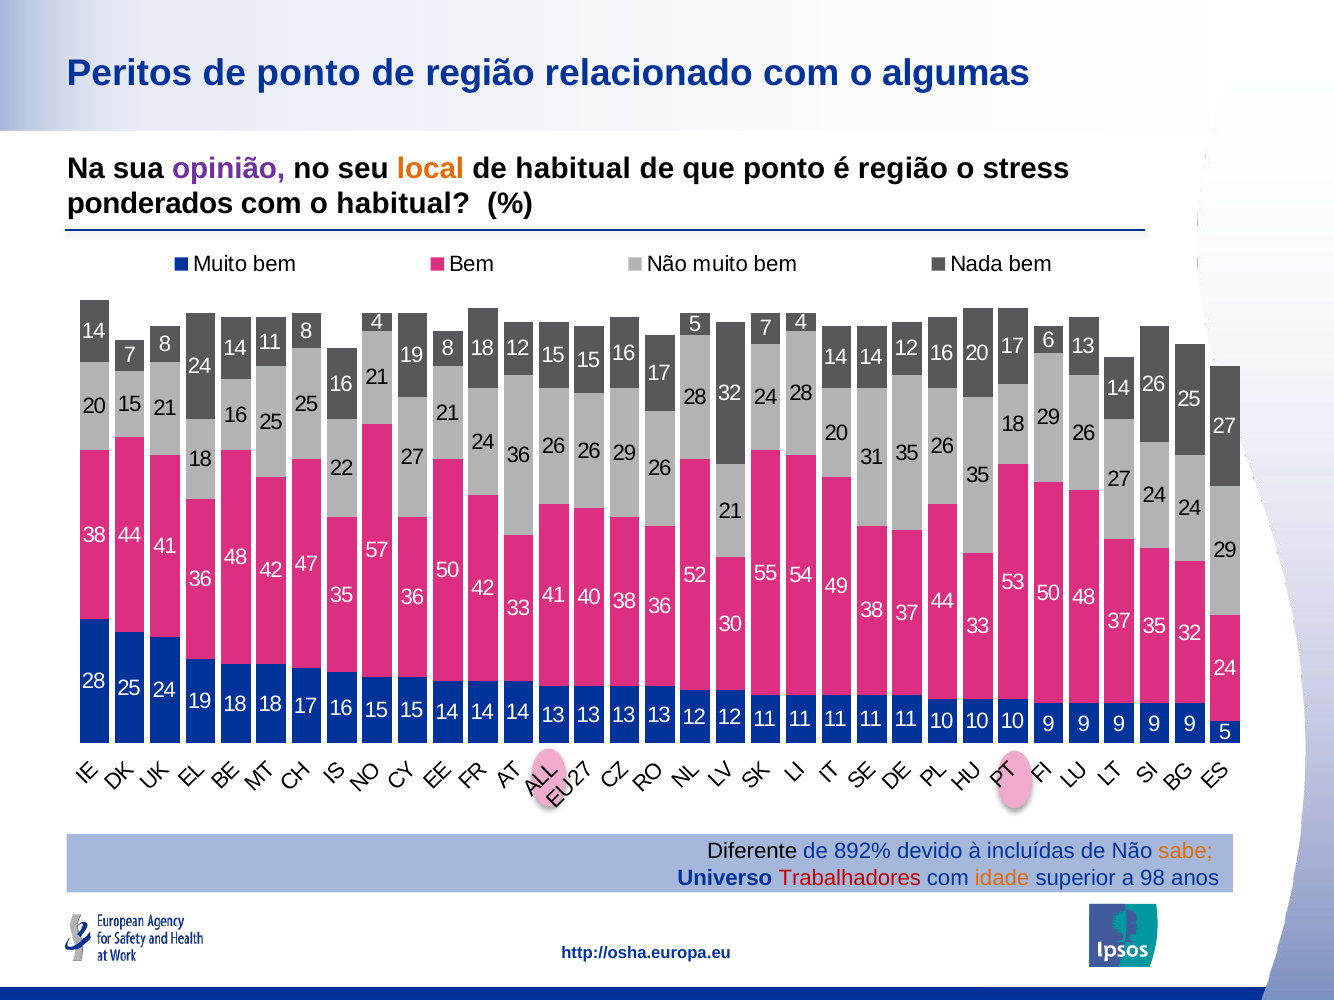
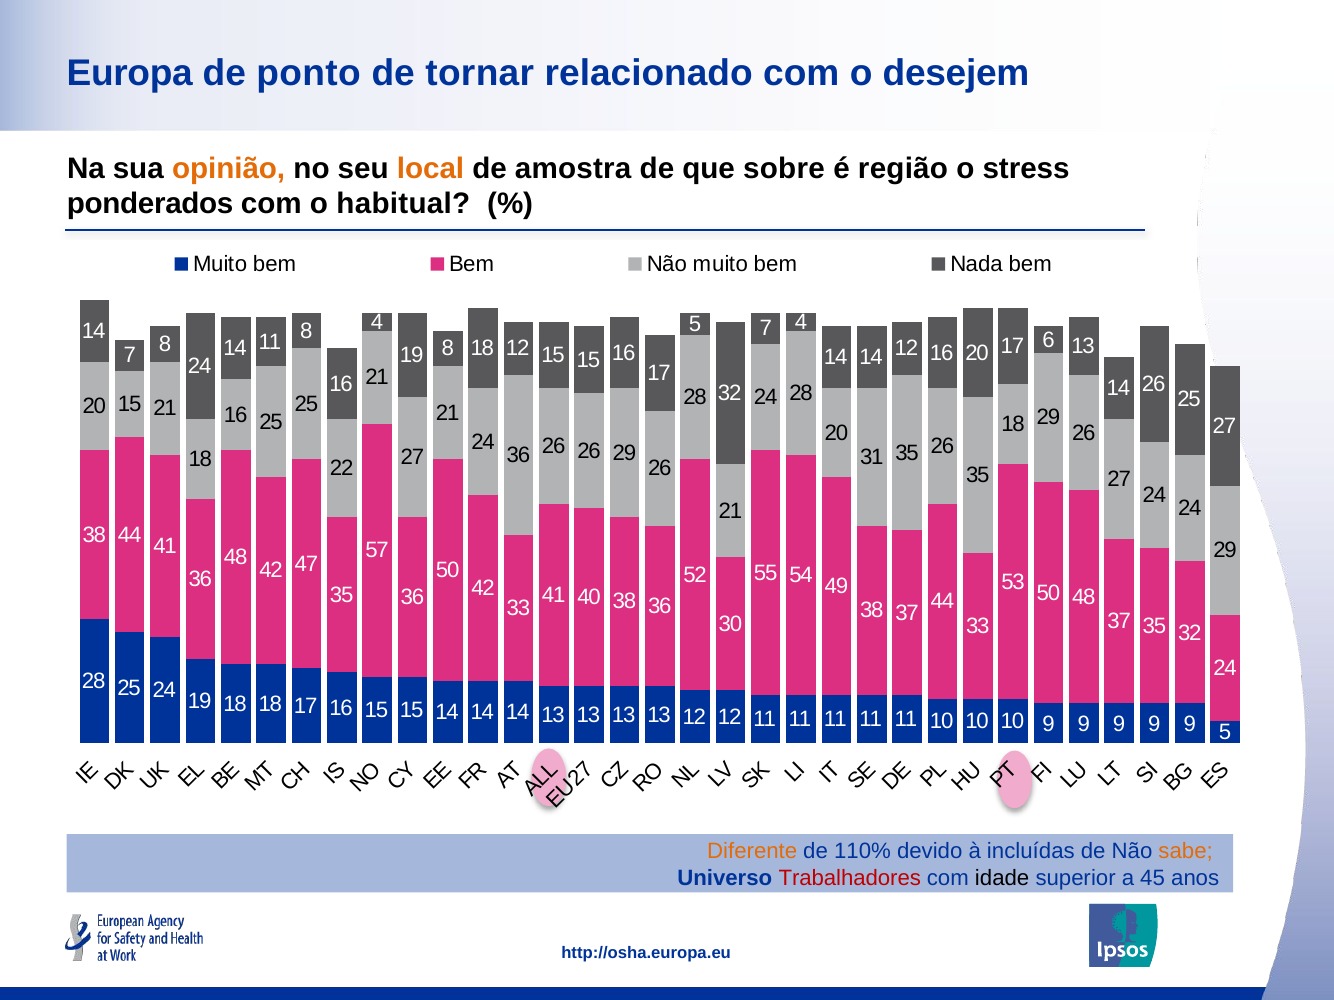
Peritos: Peritos -> Europa
de região: região -> tornar
algumas: algumas -> desejem
opinião colour: purple -> orange
de habitual: habitual -> amostra
que ponto: ponto -> sobre
Diferente colour: black -> orange
892%: 892% -> 110%
idade colour: orange -> black
98: 98 -> 45
